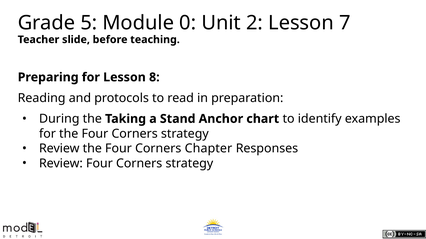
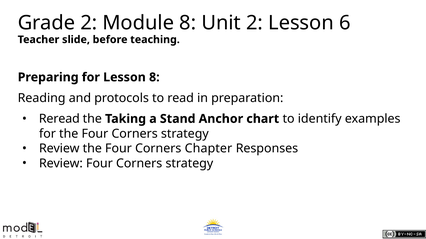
Grade 5: 5 -> 2
Module 0: 0 -> 8
7: 7 -> 6
During: During -> Reread
